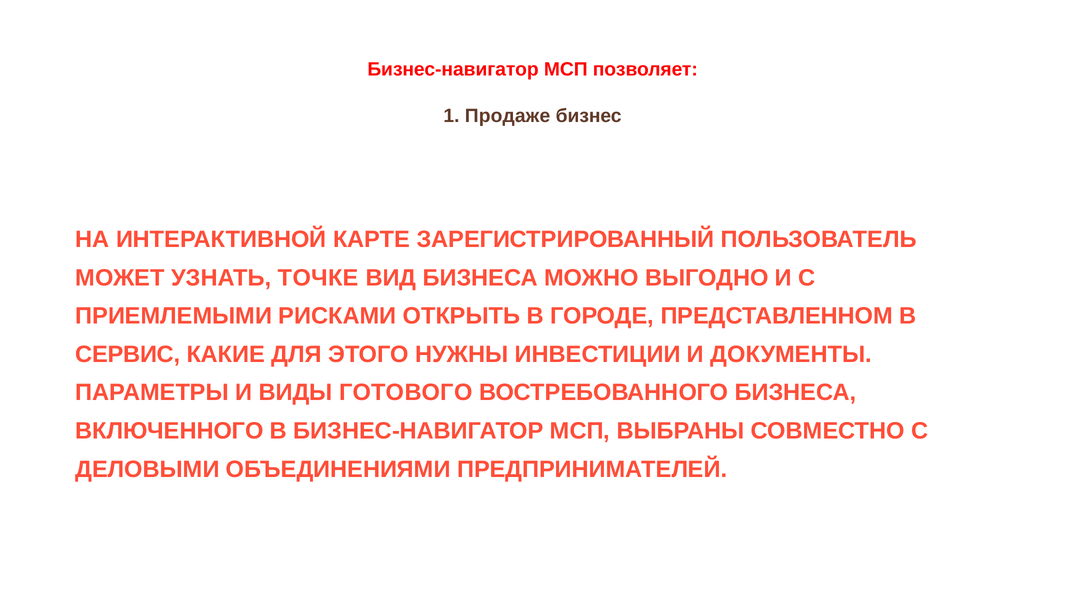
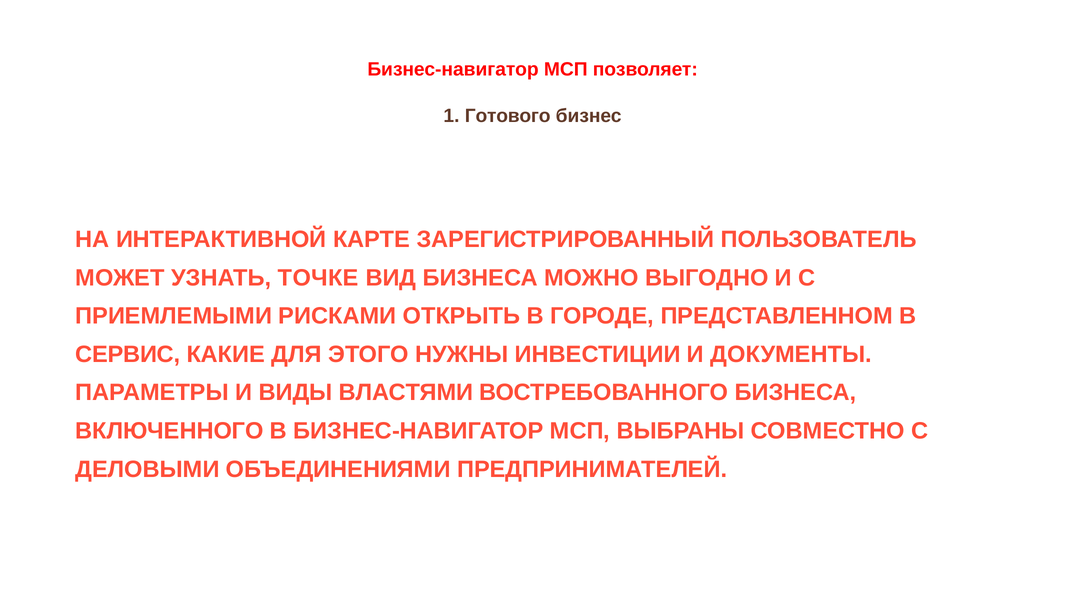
Продаже: Продаже -> Готового
ГОТОВОГО: ГОТОВОГО -> ВЛАСТЯМИ
